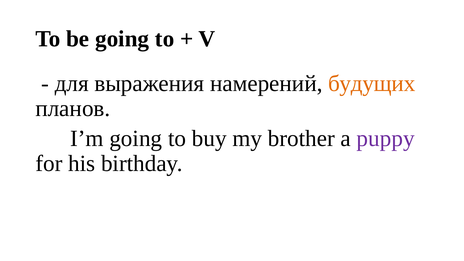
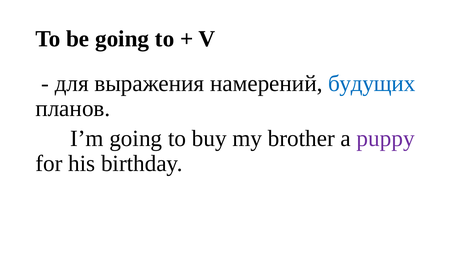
будущих colour: orange -> blue
